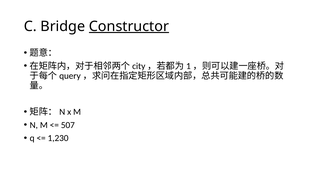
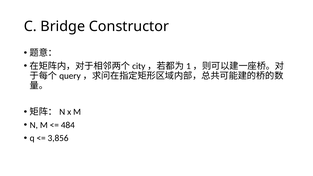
Constructor underline: present -> none
507: 507 -> 484
1,230: 1,230 -> 3,856
